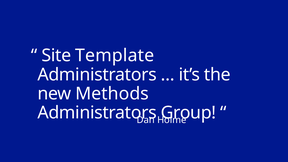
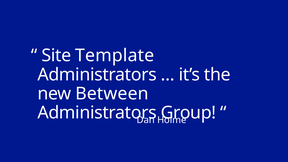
Methods: Methods -> Between
